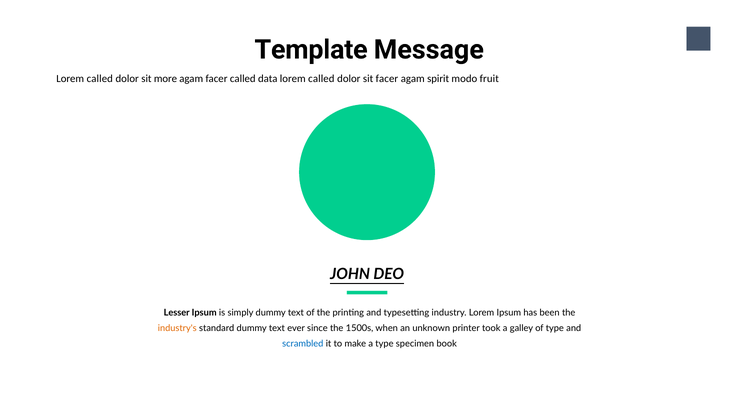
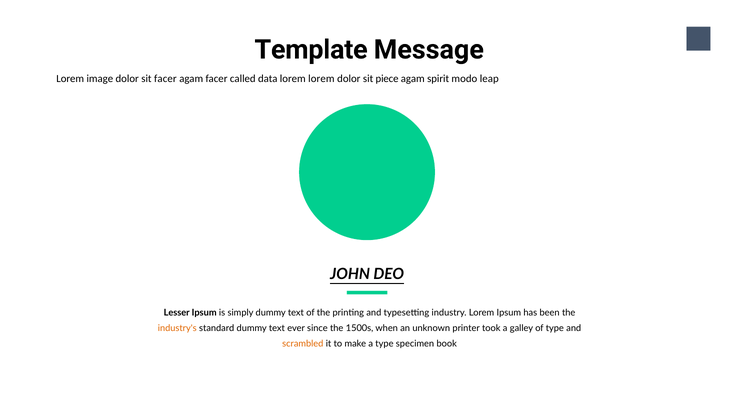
called at (100, 79): called -> image
sit more: more -> facer
data lorem called: called -> lorem
sit facer: facer -> piece
fruit: fruit -> leap
scrambled colour: blue -> orange
